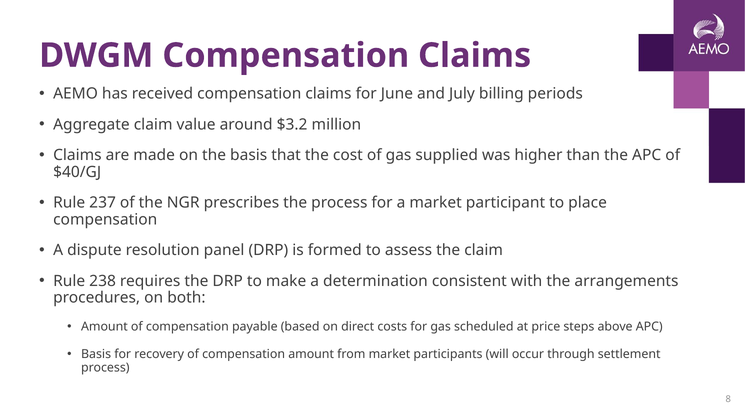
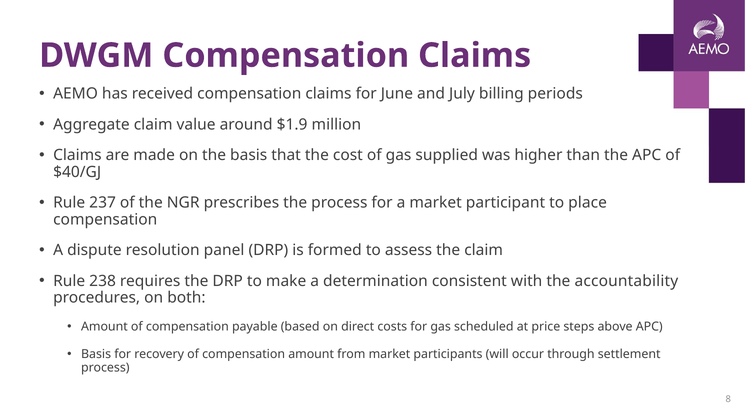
$3.2: $3.2 -> $1.9
arrangements: arrangements -> accountability
